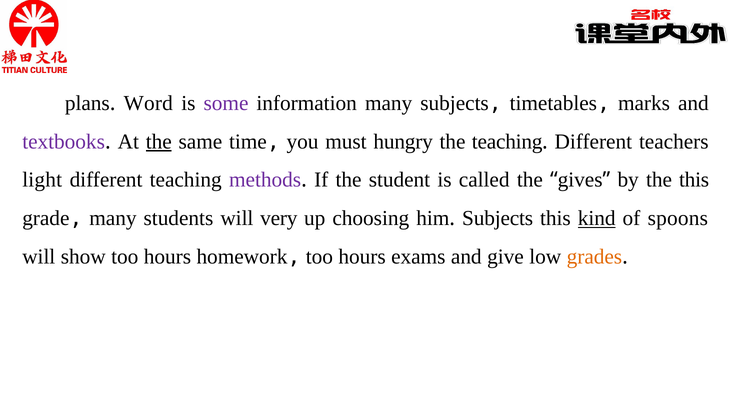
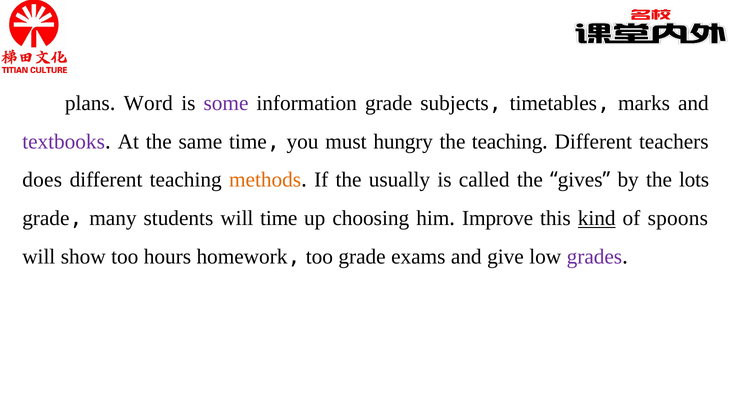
information many: many -> grade
the at (159, 142) underline: present -> none
light: light -> does
methods colour: purple -> orange
student: student -> usually
the this: this -> lots
will very: very -> time
Subjects at (498, 218): Subjects -> Improve
homework too hours: hours -> grade
grades colour: orange -> purple
